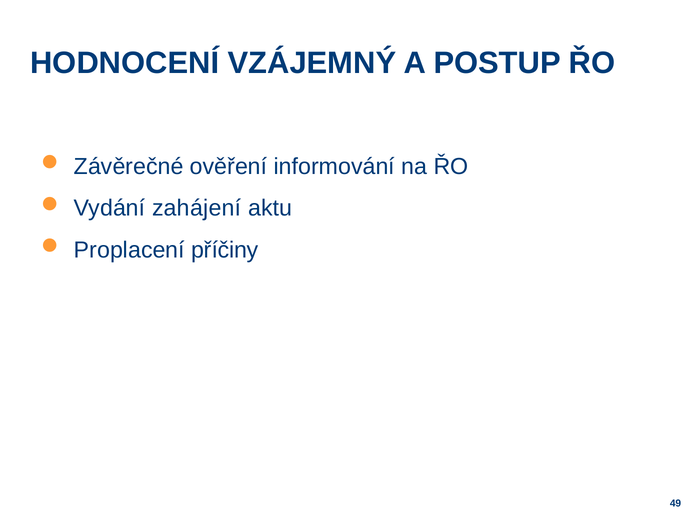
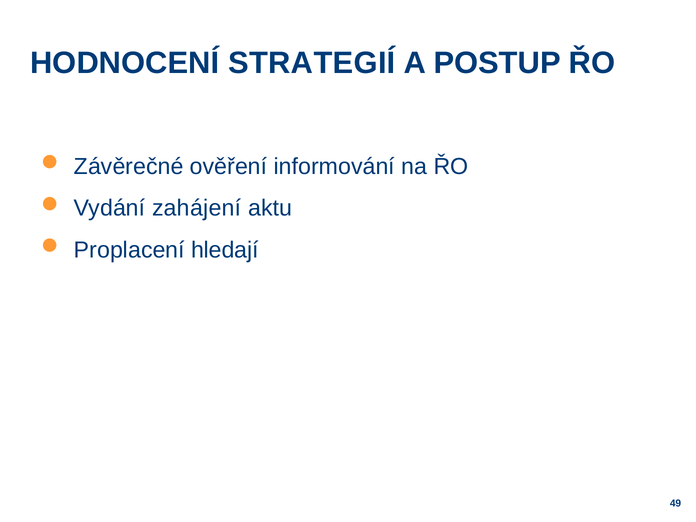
VZÁJEMNÝ: VZÁJEMNÝ -> STRATEGIÍ
příčiny: příčiny -> hledají
